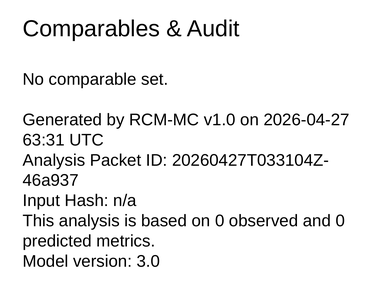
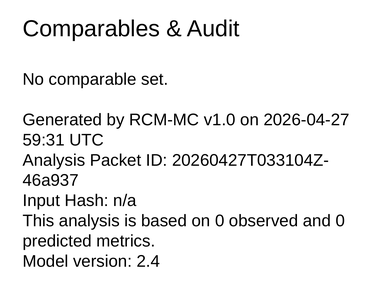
63:31: 63:31 -> 59:31
3.0: 3.0 -> 2.4
